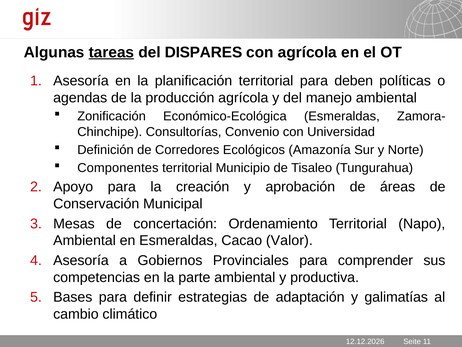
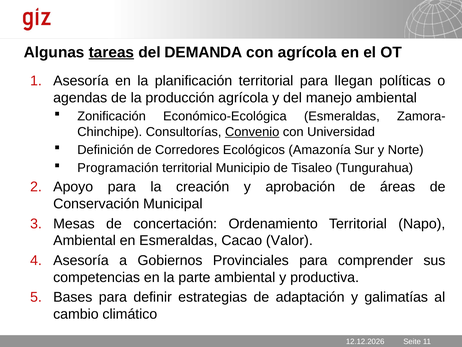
DISPARES: DISPARES -> DEMANDA
deben: deben -> llegan
Convenio underline: none -> present
Componentes: Componentes -> Programación
